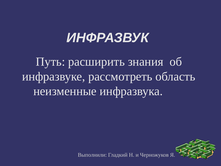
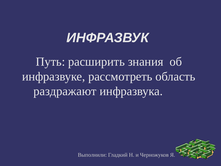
неизменные: неизменные -> раздражают
